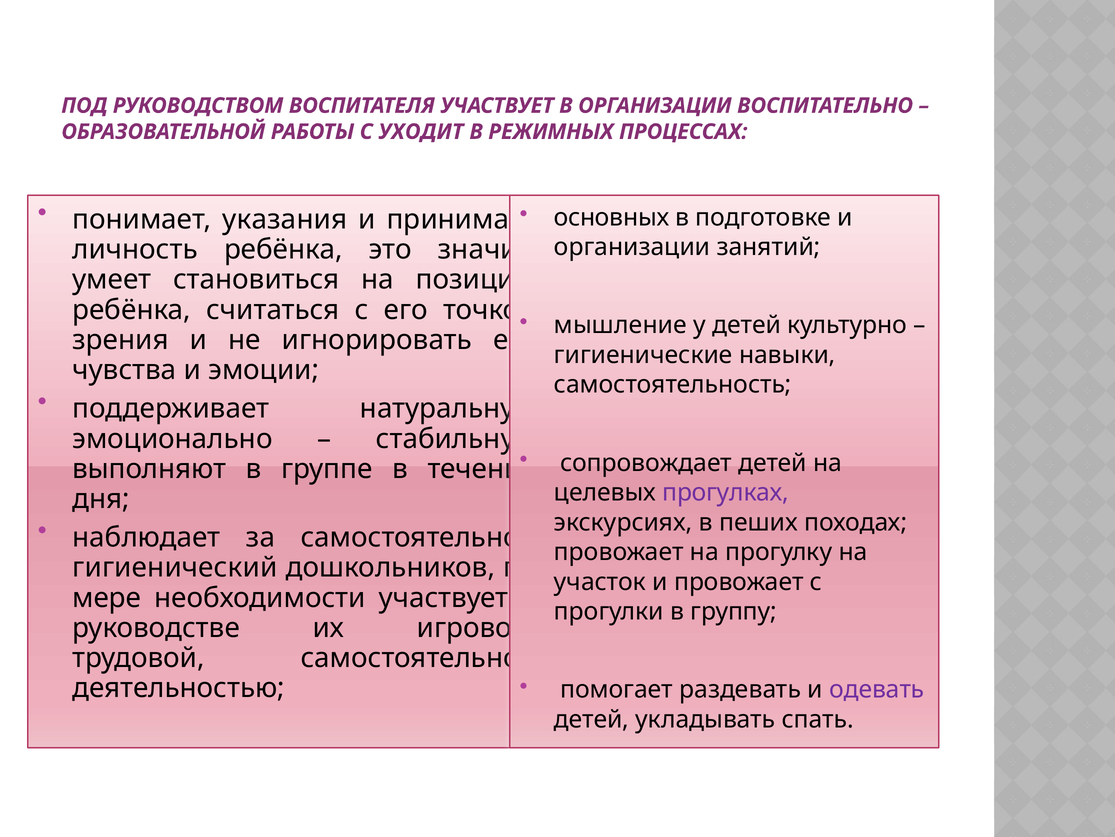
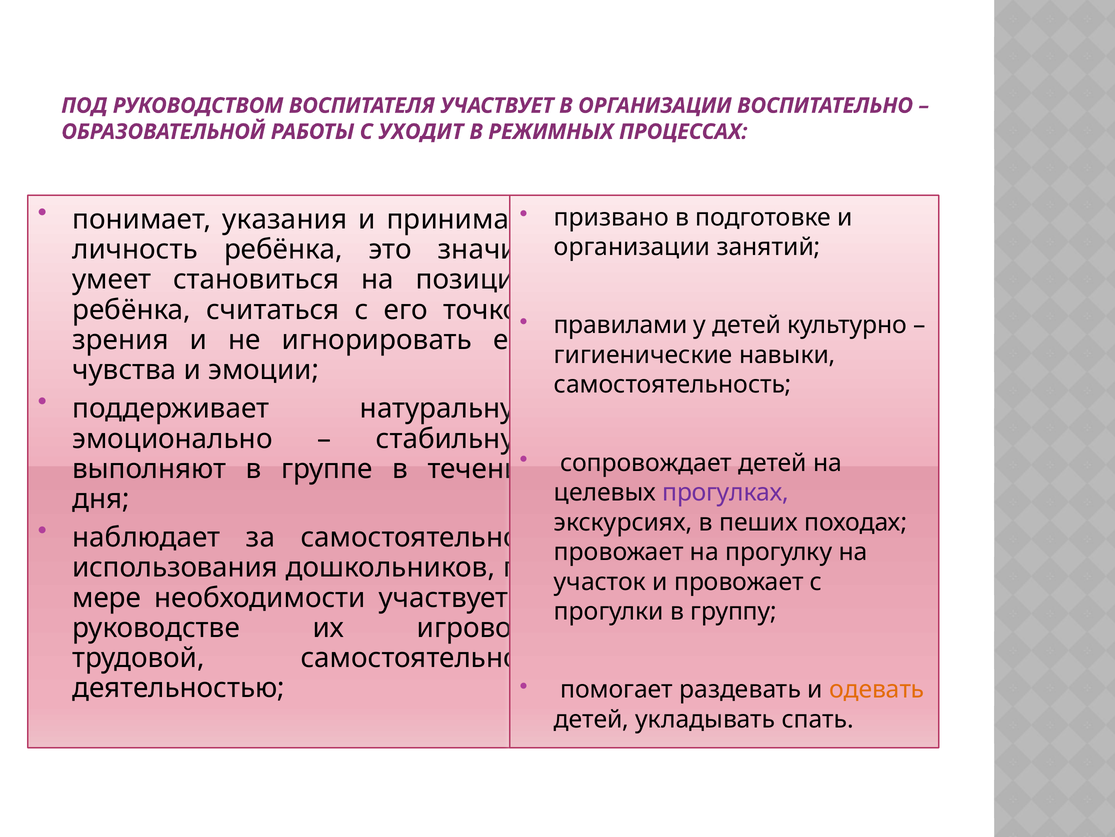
основных: основных -> призвано
мышление: мышление -> правилами
гигиенический: гигиенический -> использования
одевать colour: purple -> orange
